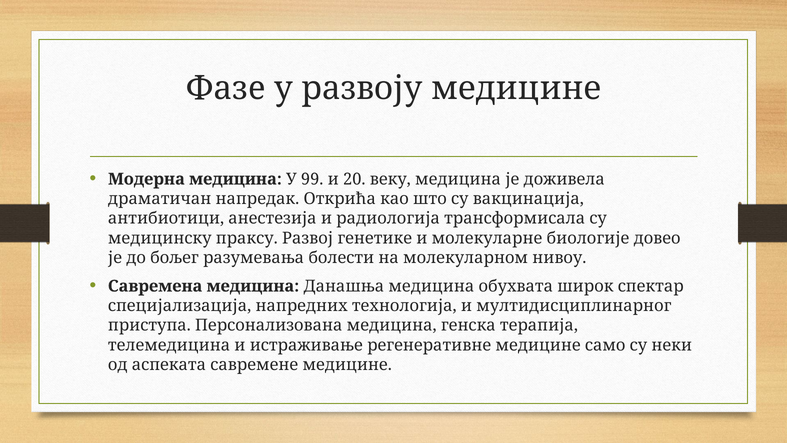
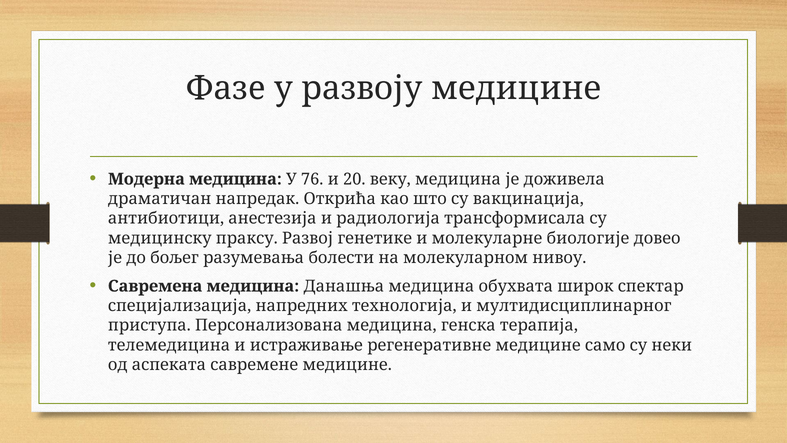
99: 99 -> 76
